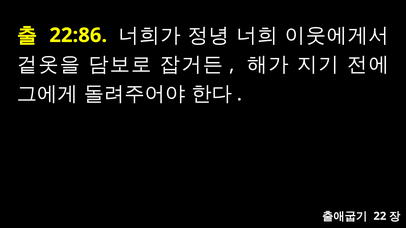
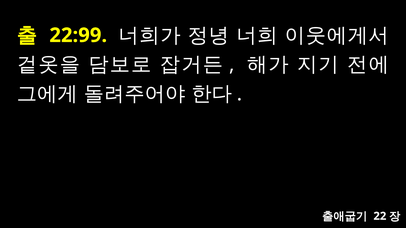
22:86: 22:86 -> 22:99
